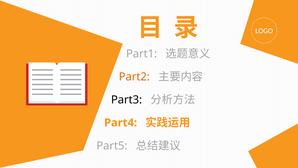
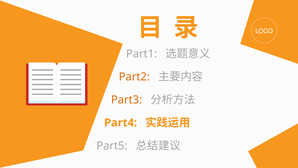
Part3 colour: black -> orange
